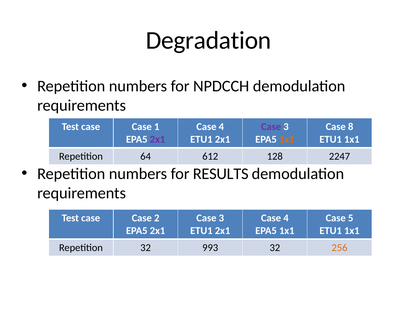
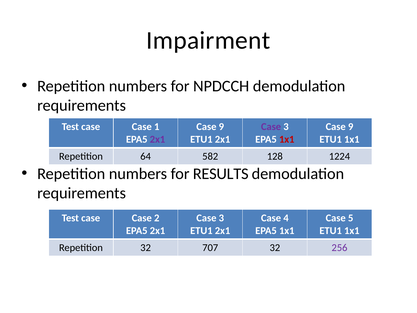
Degradation: Degradation -> Impairment
4 at (221, 127): 4 -> 9
8 at (351, 127): 8 -> 9
1x1 at (287, 139) colour: orange -> red
612: 612 -> 582
2247: 2247 -> 1224
993: 993 -> 707
256 colour: orange -> purple
